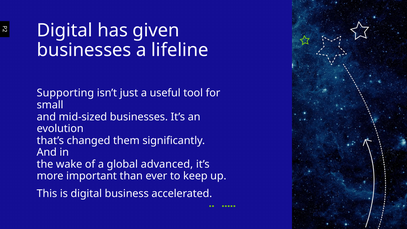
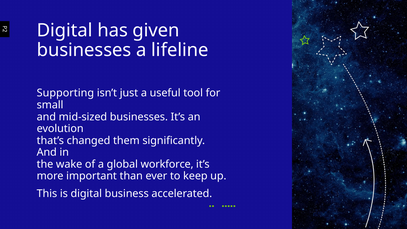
advanced: advanced -> workforce
